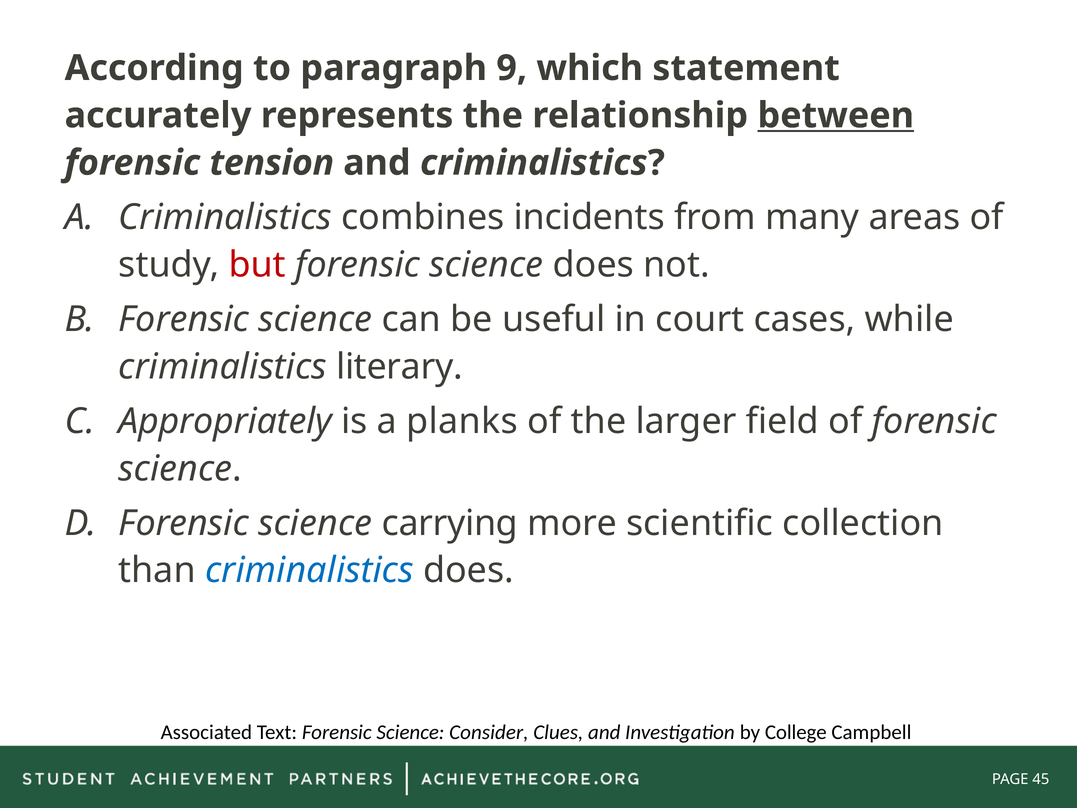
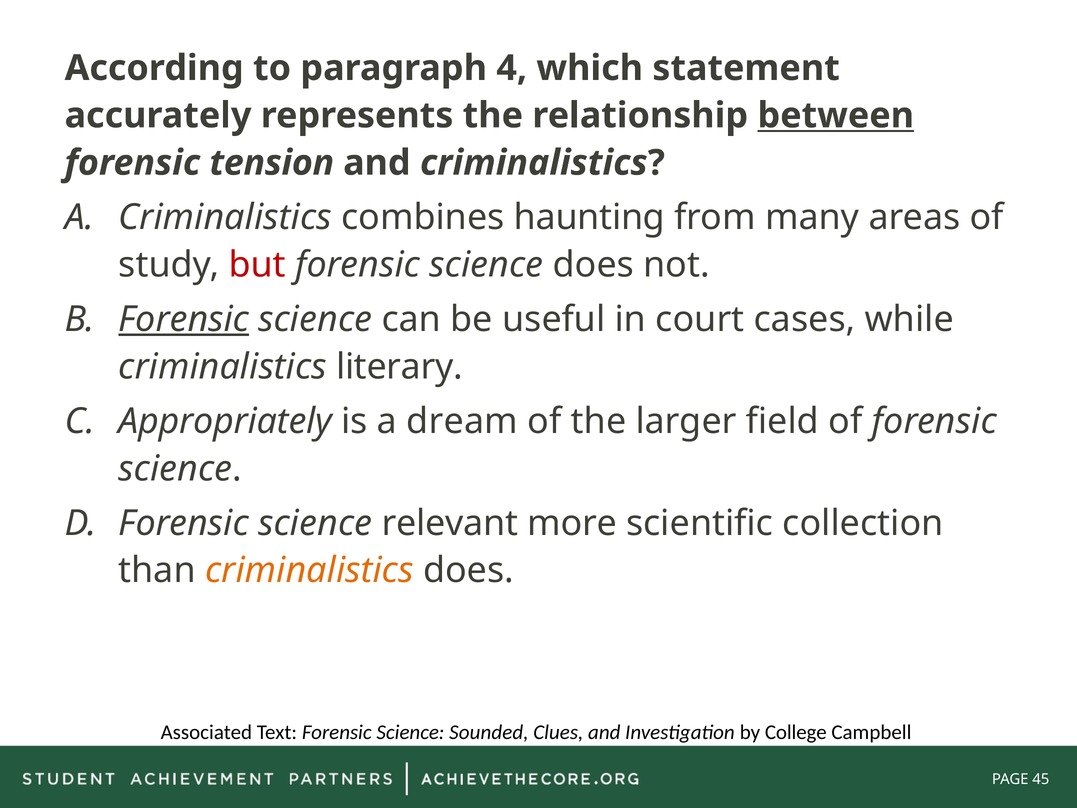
9: 9 -> 4
incidents: incidents -> haunting
Forensic at (184, 319) underline: none -> present
planks: planks -> dream
carrying: carrying -> relevant
criminalistics at (309, 570) colour: blue -> orange
Consider: Consider -> Sounded
